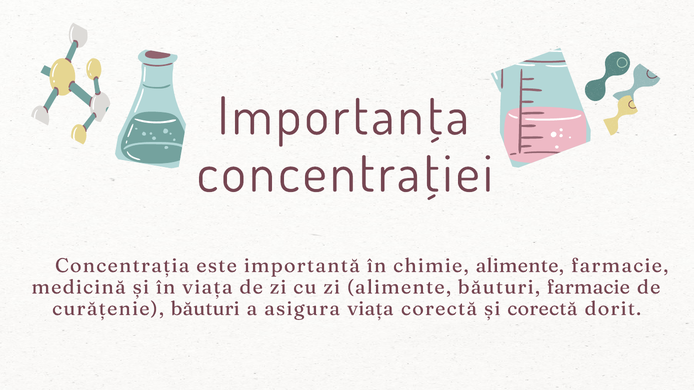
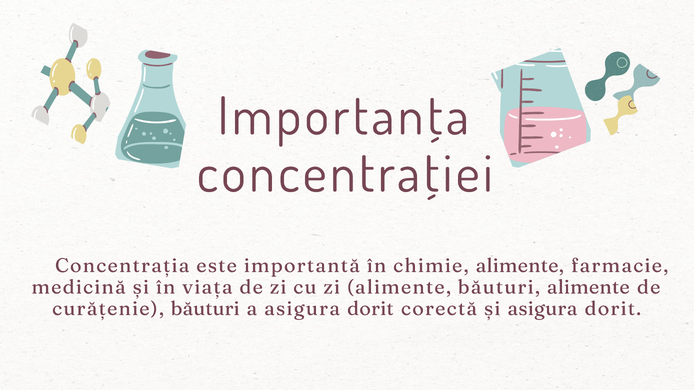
băuturi farmacie: farmacie -> alimente
a asigura viața: viața -> dorit
și corectă: corectă -> asigura
